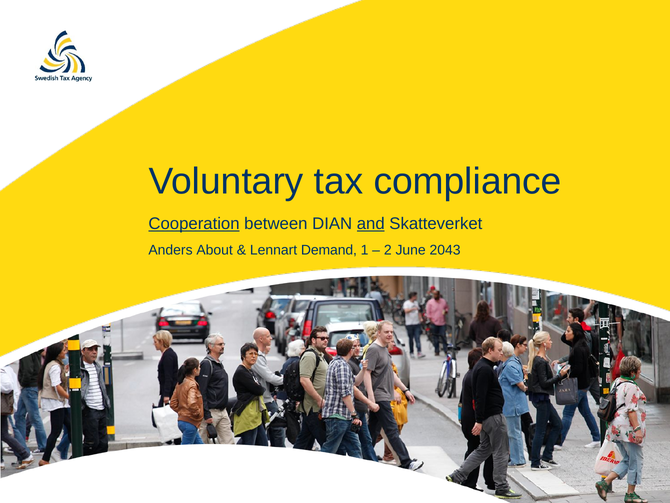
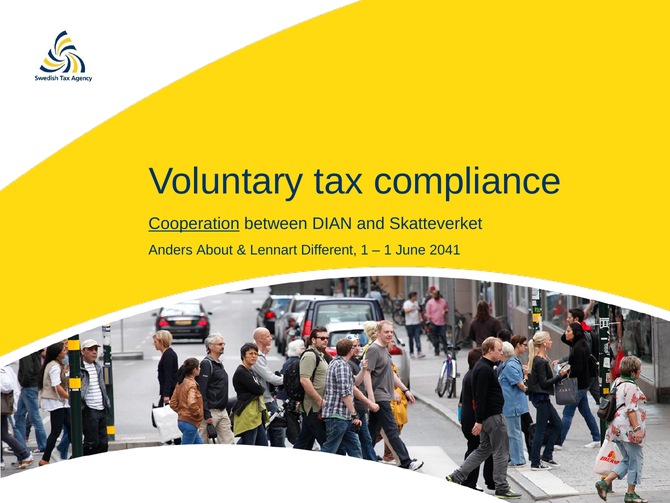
and underline: present -> none
Demand: Demand -> Different
2 at (388, 250): 2 -> 1
2043: 2043 -> 2041
